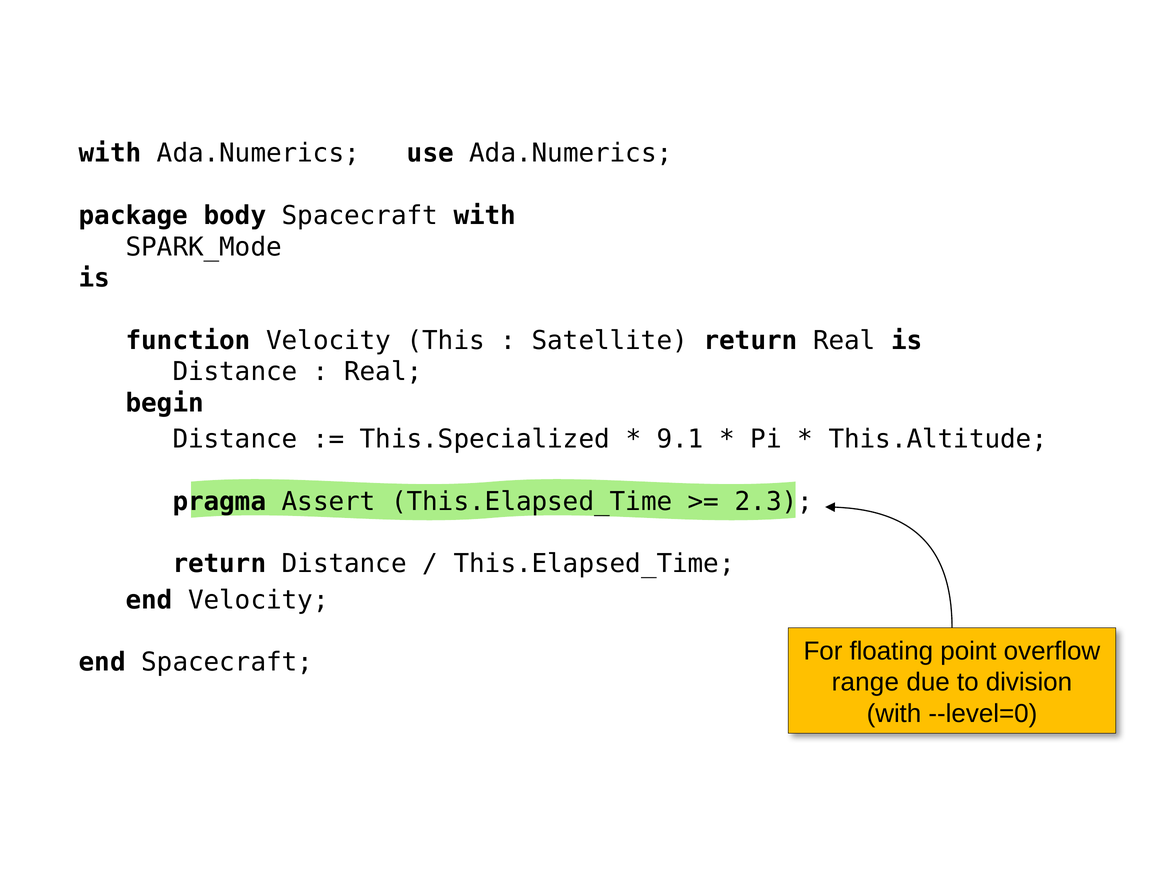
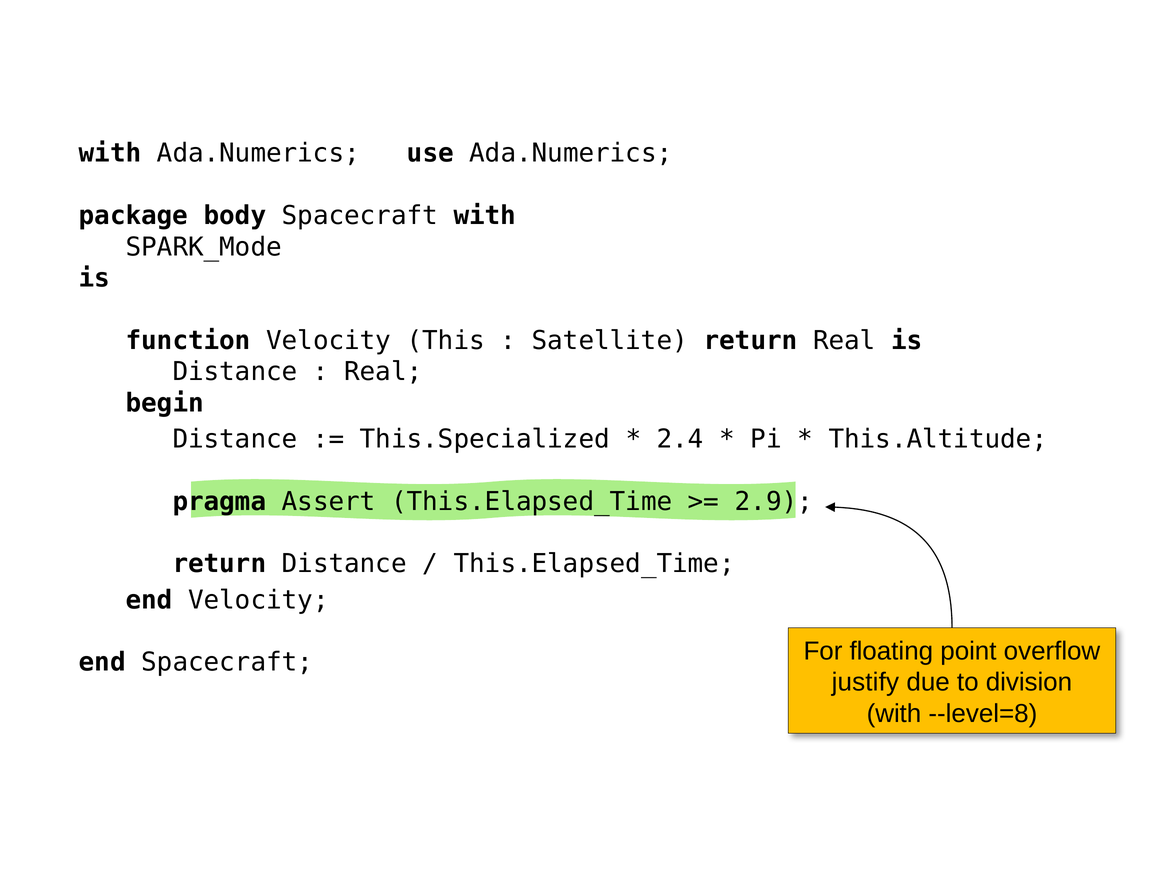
9.1: 9.1 -> 2.4
2.3: 2.3 -> 2.9
range: range -> justify
--level=0: --level=0 -> --level=8
